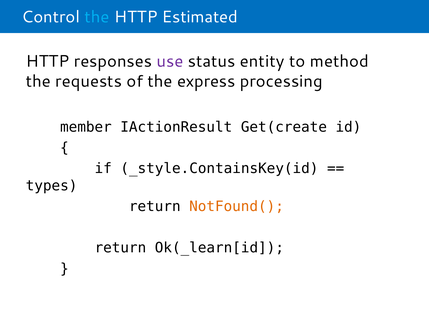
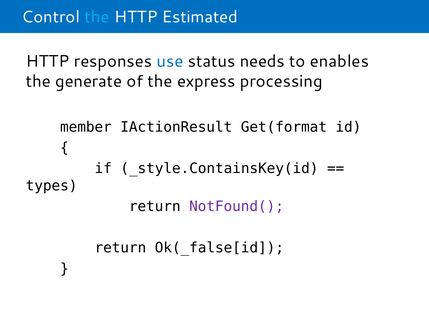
use colour: purple -> blue
entity: entity -> needs
method: method -> enables
requests: requests -> generate
Get(create: Get(create -> Get(format
NotFound( colour: orange -> purple
Ok(_learn[id: Ok(_learn[id -> Ok(_false[id
